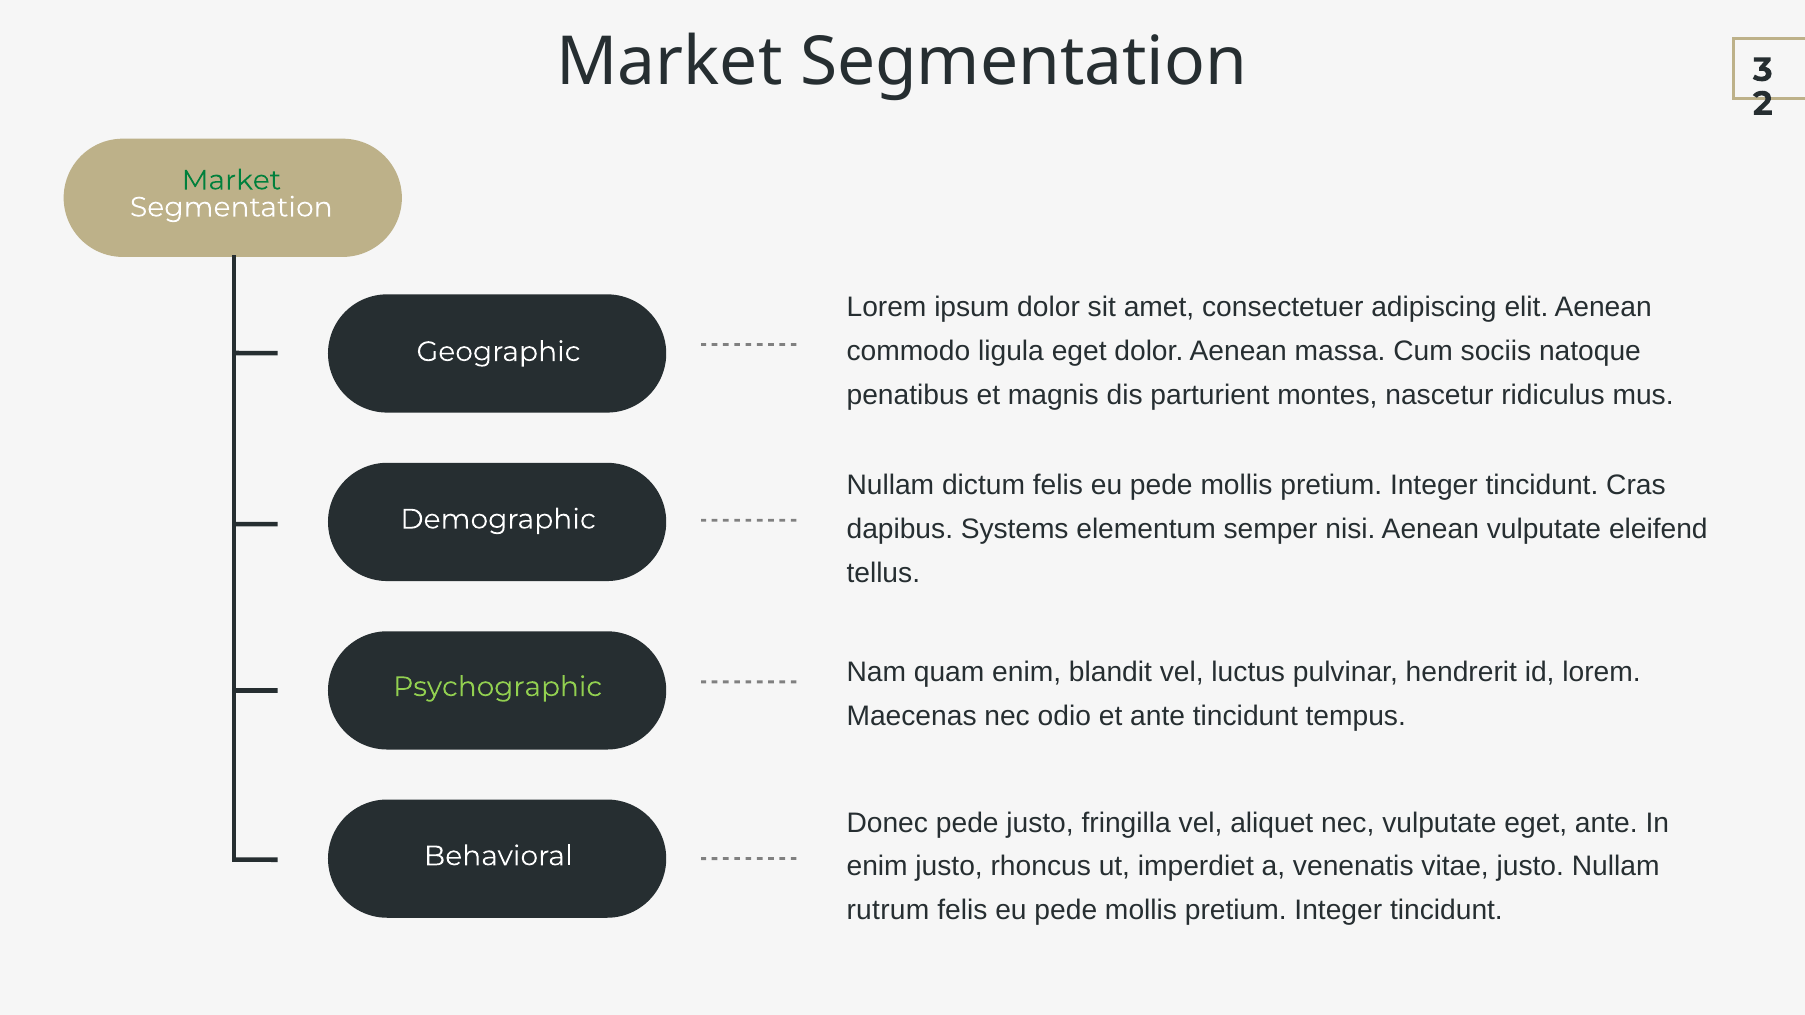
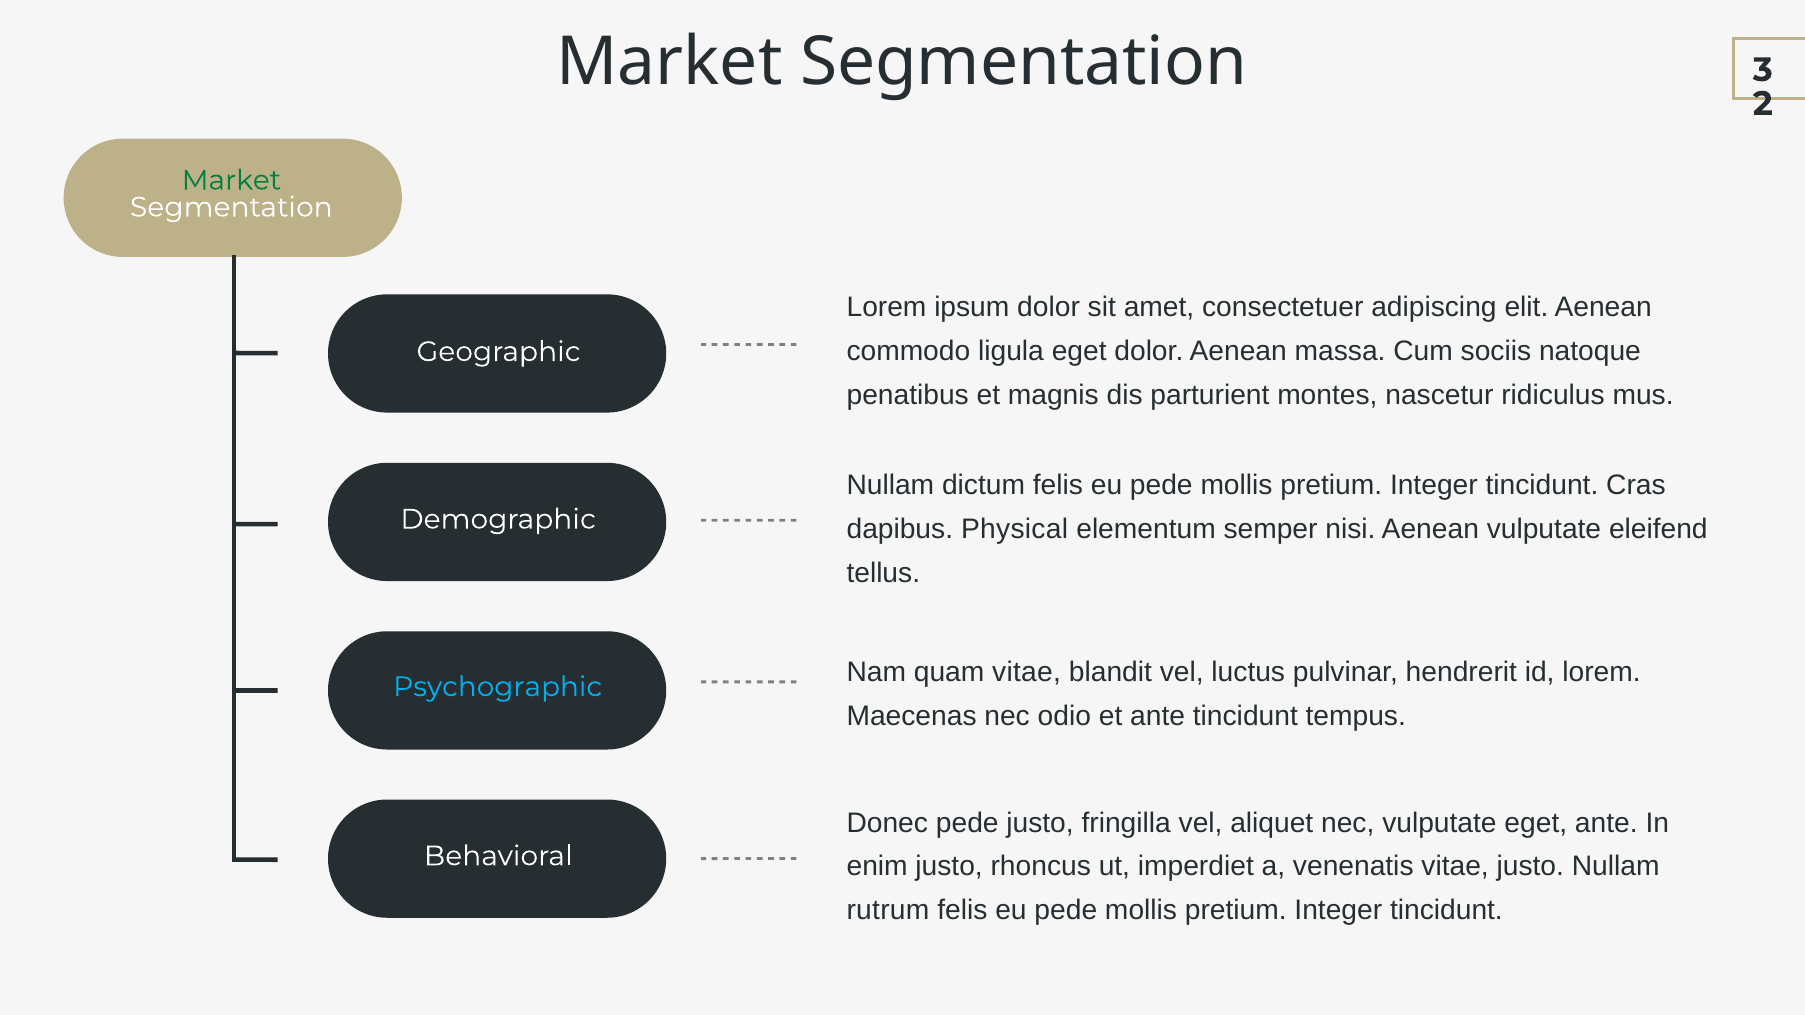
Systems: Systems -> Physical
quam enim: enim -> vitae
Psychographic colour: light green -> light blue
